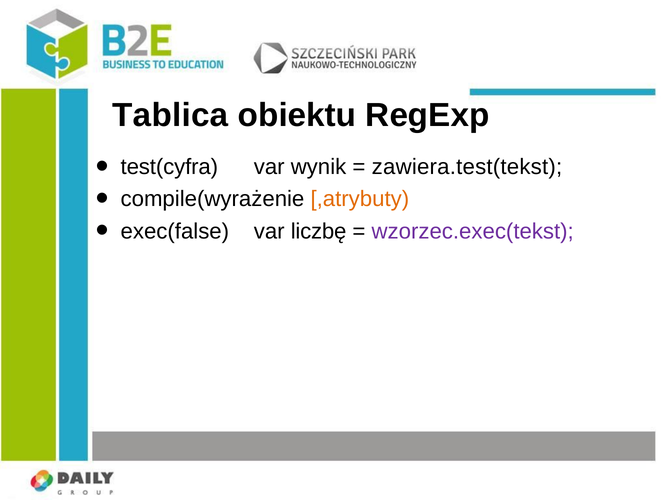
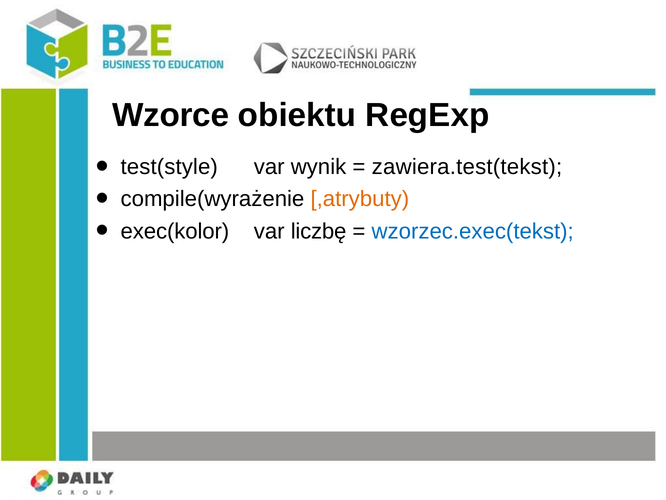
Tablica: Tablica -> Wzorce
test(cyfra: test(cyfra -> test(style
exec(false: exec(false -> exec(kolor
wzorzec.exec(tekst colour: purple -> blue
